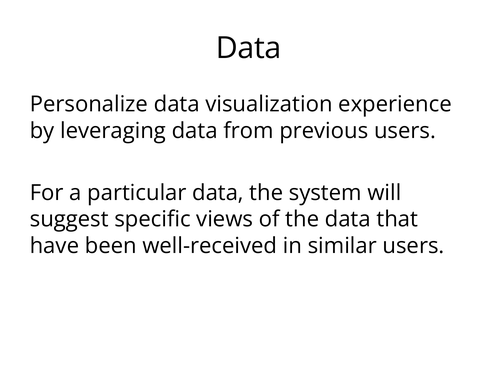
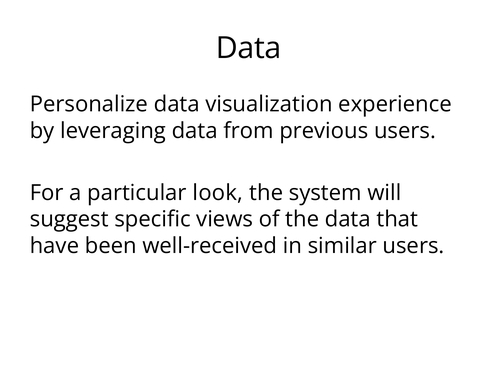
particular data: data -> look
